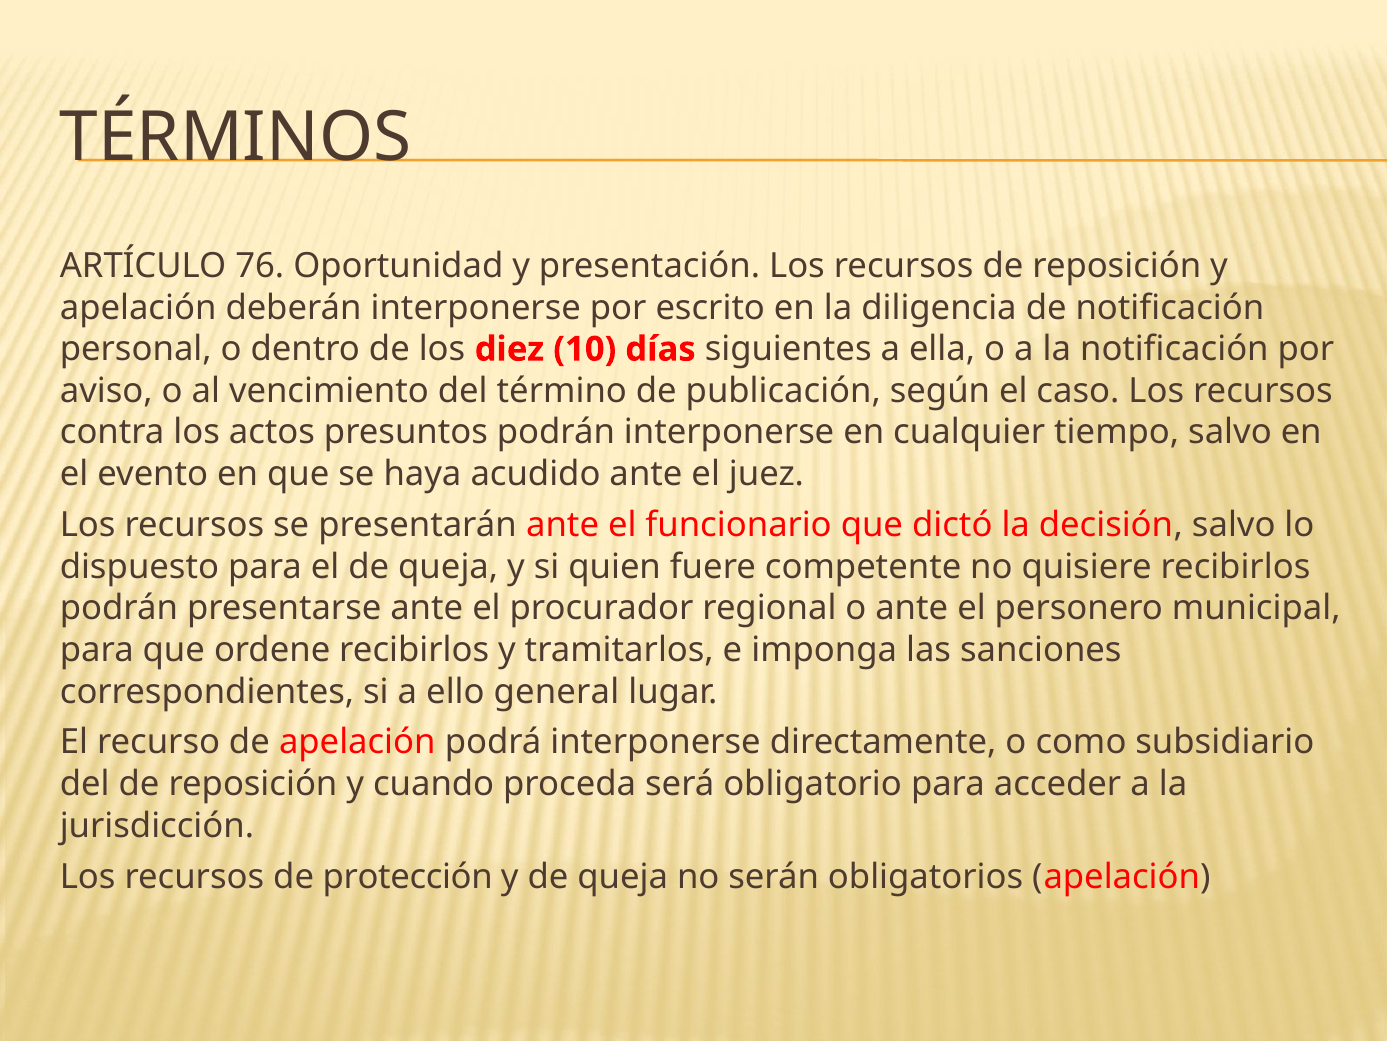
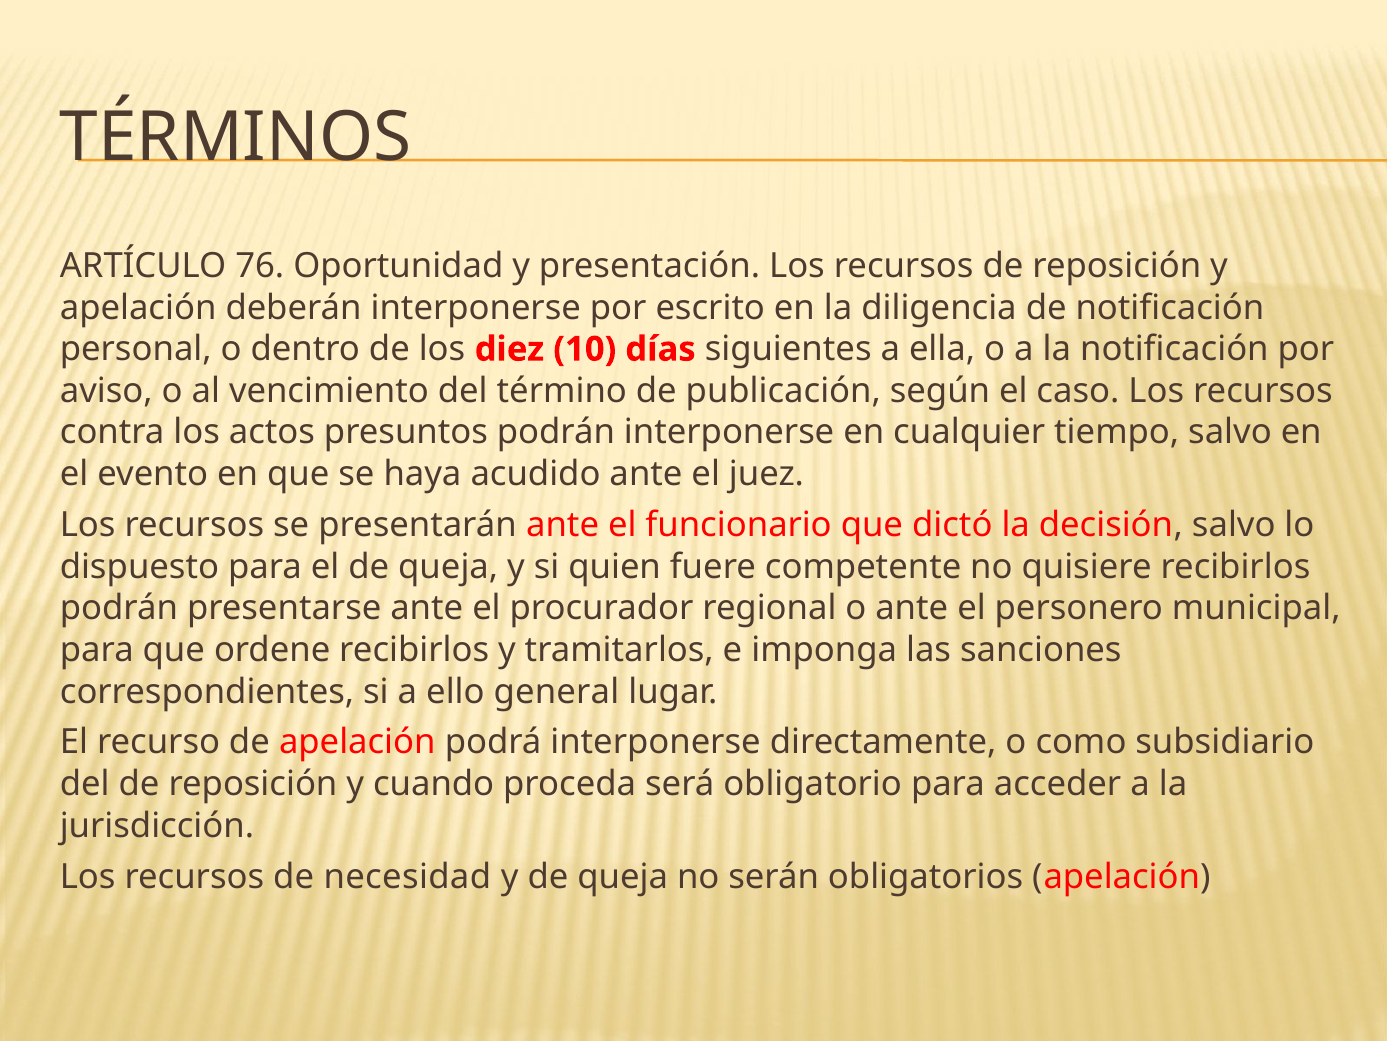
protección: protección -> necesidad
